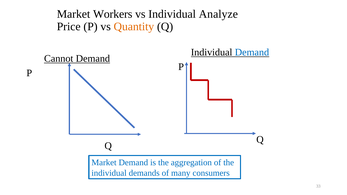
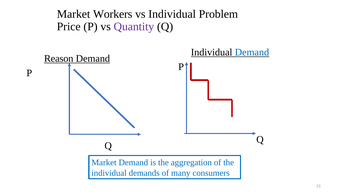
Analyze: Analyze -> Problem
Quantity colour: orange -> purple
Cannot: Cannot -> Reason
